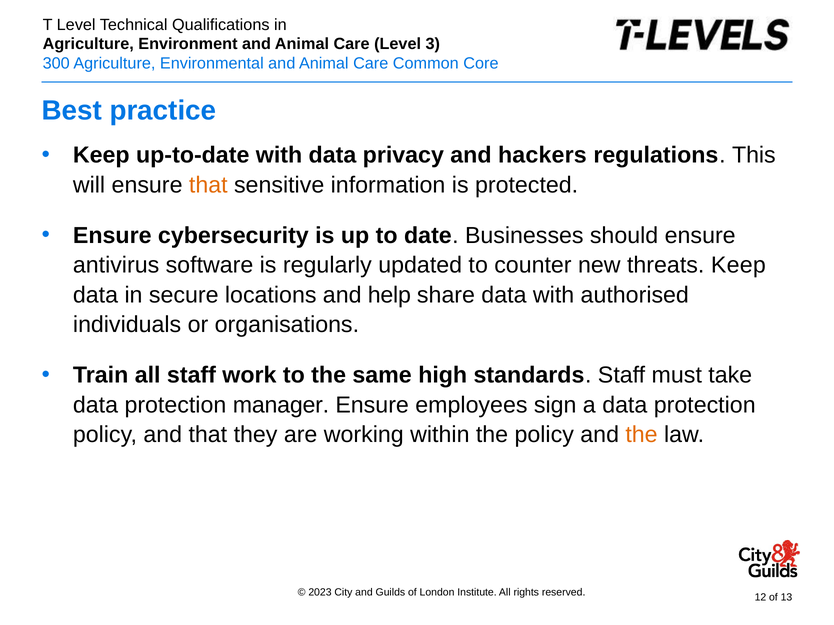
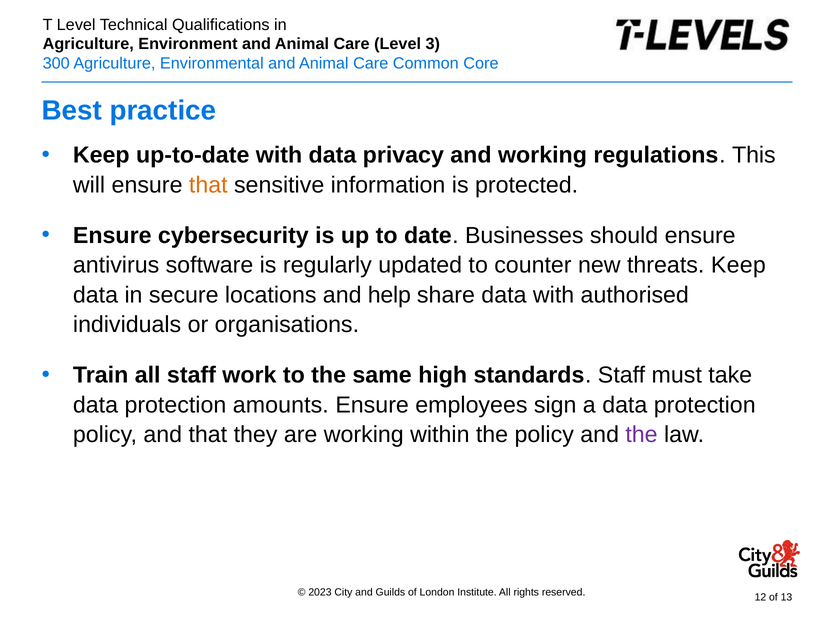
and hackers: hackers -> working
manager: manager -> amounts
the at (642, 435) colour: orange -> purple
